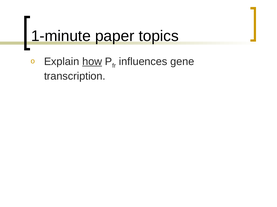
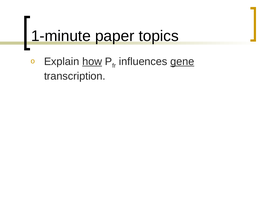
gene underline: none -> present
